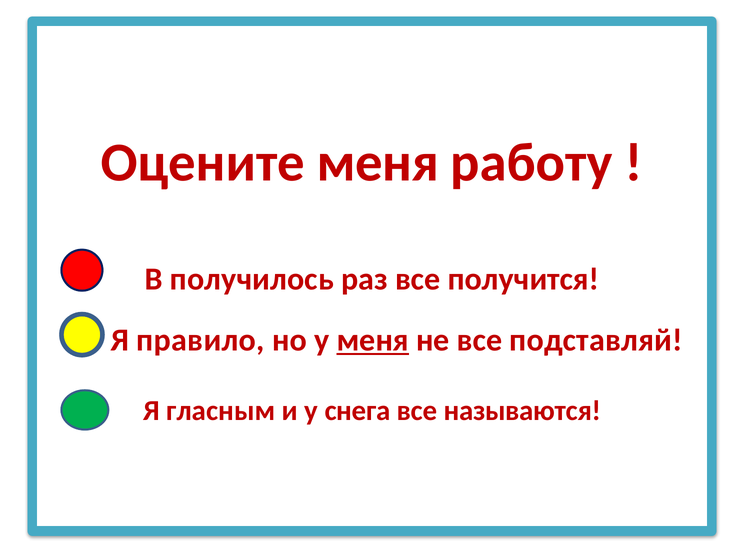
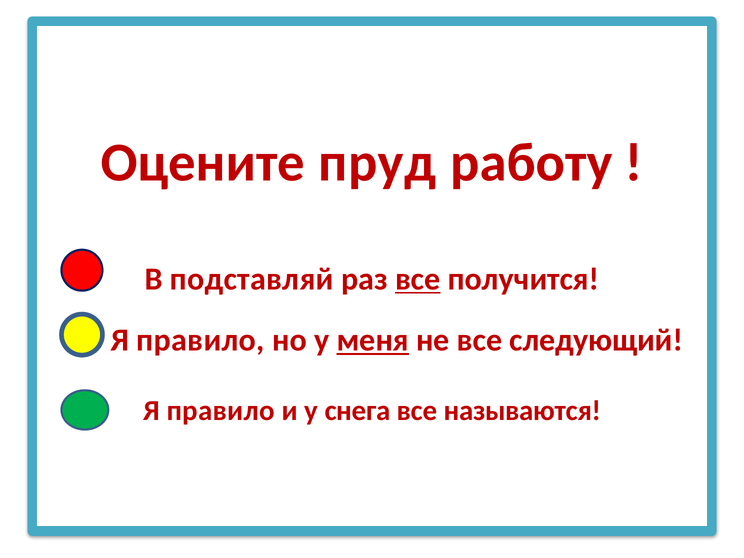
Оцените меня: меня -> пруд
получилось: получилось -> подставляй
все at (418, 279) underline: none -> present
подставляй: подставляй -> следующий
гласным at (221, 411): гласным -> правило
